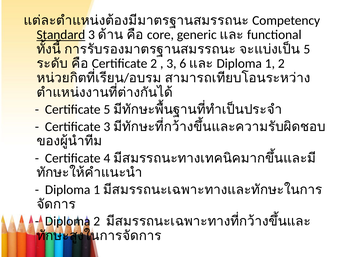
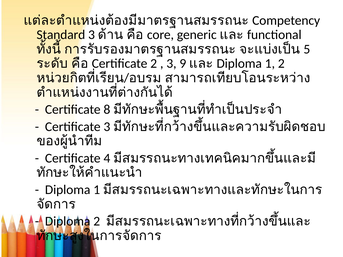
Standard underline: present -> none
6: 6 -> 9
Certificate 5: 5 -> 8
